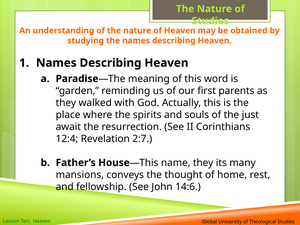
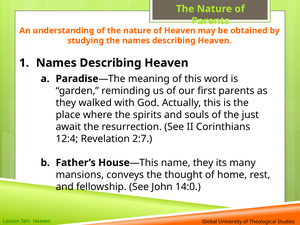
Studies at (210, 21): Studies -> Parents
14:6: 14:6 -> 14:0
